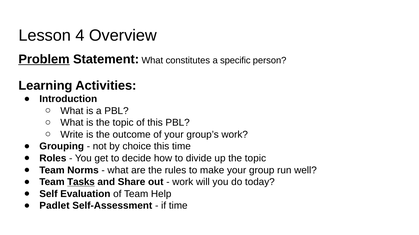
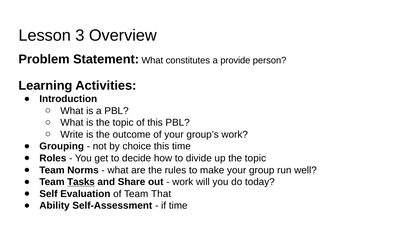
4: 4 -> 3
Problem underline: present -> none
specific: specific -> provide
Help: Help -> That
Padlet: Padlet -> Ability
